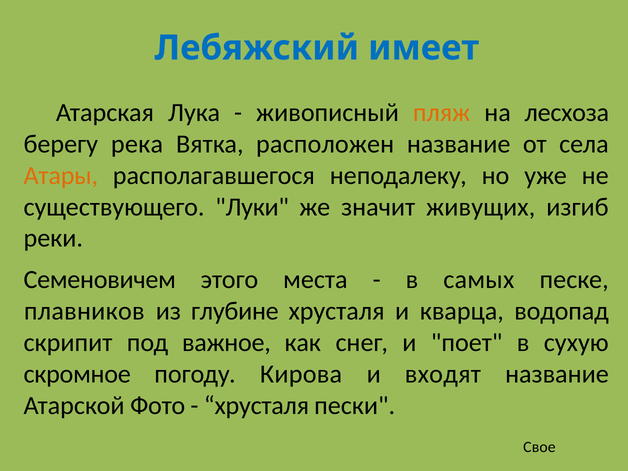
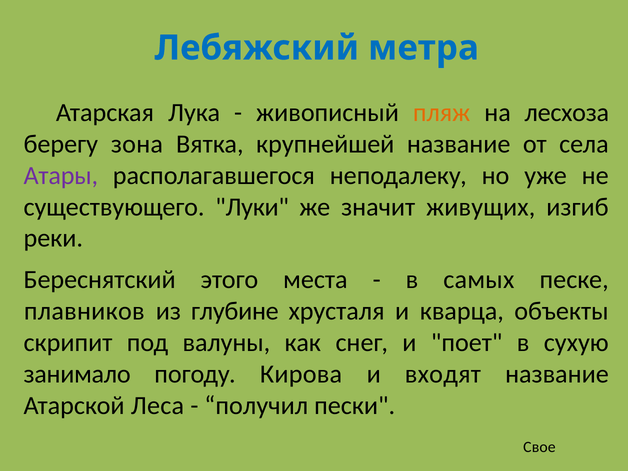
имеет: имеет -> метра
река: река -> зона
расположен: расположен -> крупнейшей
Атары colour: orange -> purple
Семеновичем: Семеновичем -> Береснятский
водопад: водопад -> объекты
важное: важное -> валуны
скромное: скромное -> занимало
Фото: Фото -> Леса
хрусталя at (256, 405): хрусталя -> получил
